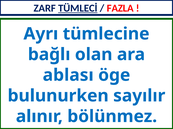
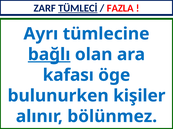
bağlı underline: none -> present
ablası: ablası -> kafası
sayılır: sayılır -> kişiler
